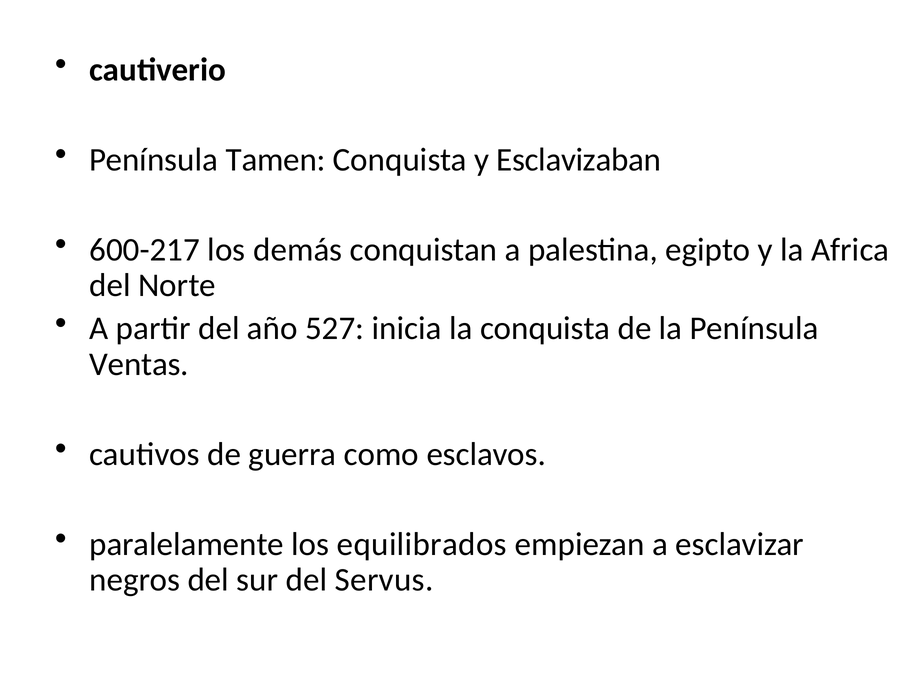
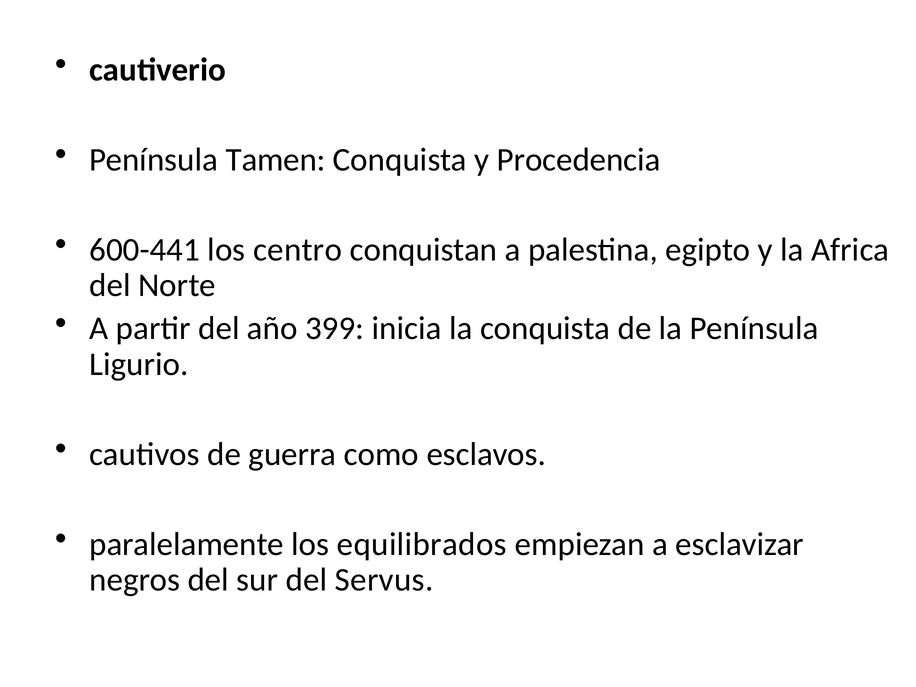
Esclavizaban: Esclavizaban -> Procedencia
600-217: 600-217 -> 600-441
demás: demás -> centro
527: 527 -> 399
Ventas: Ventas -> Ligurio
